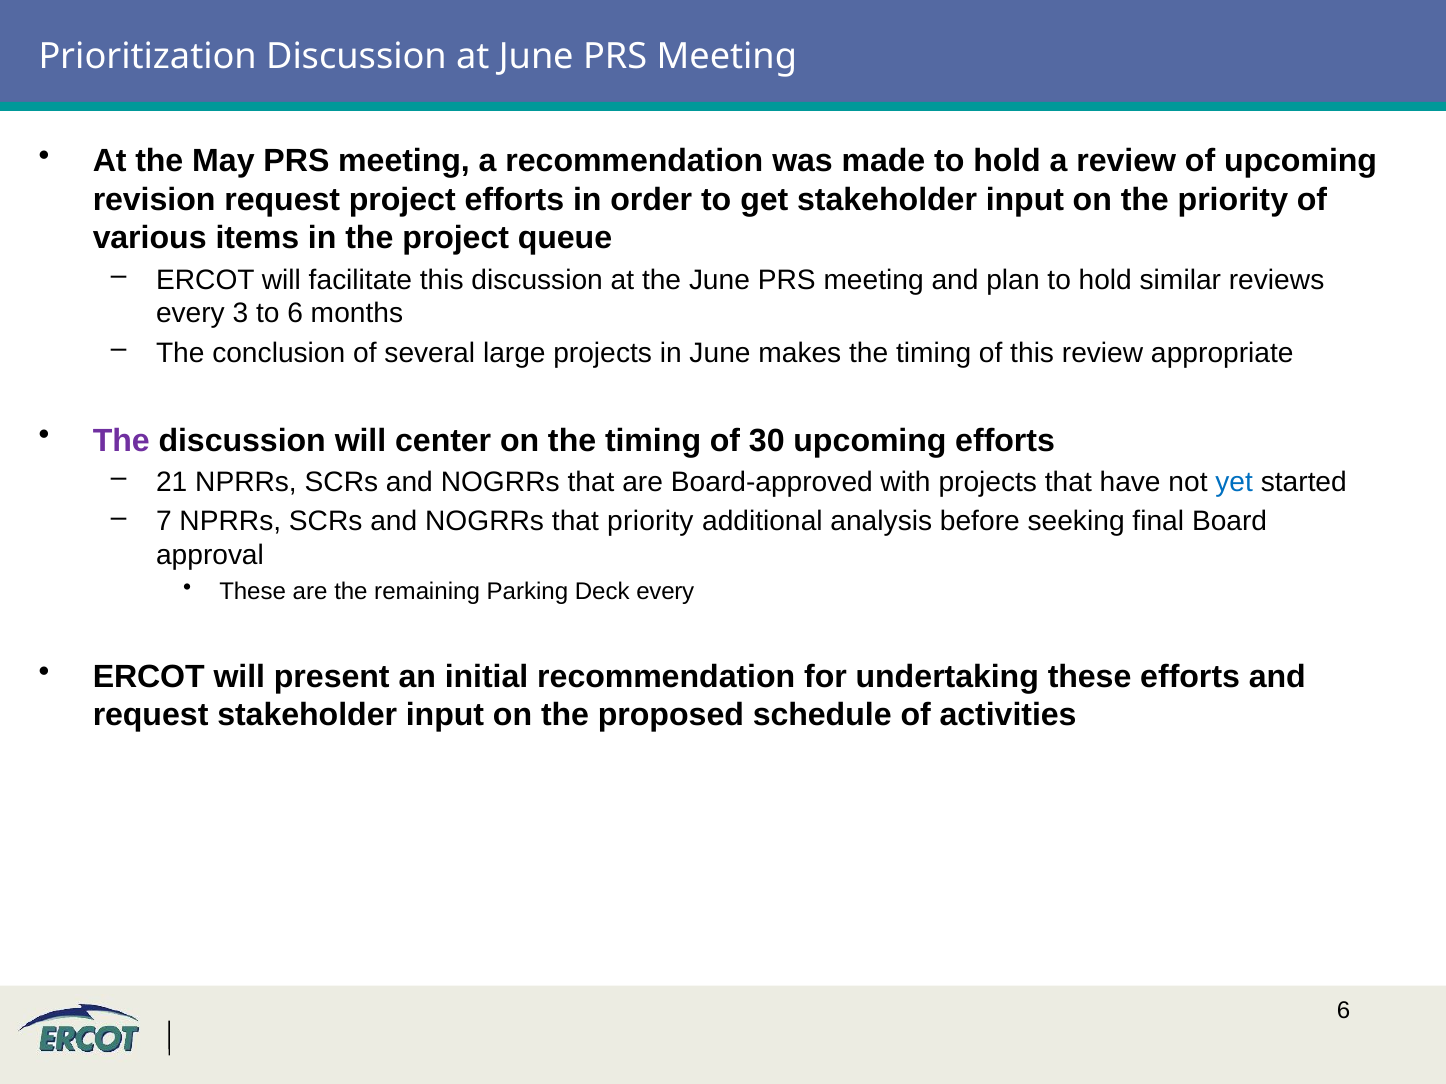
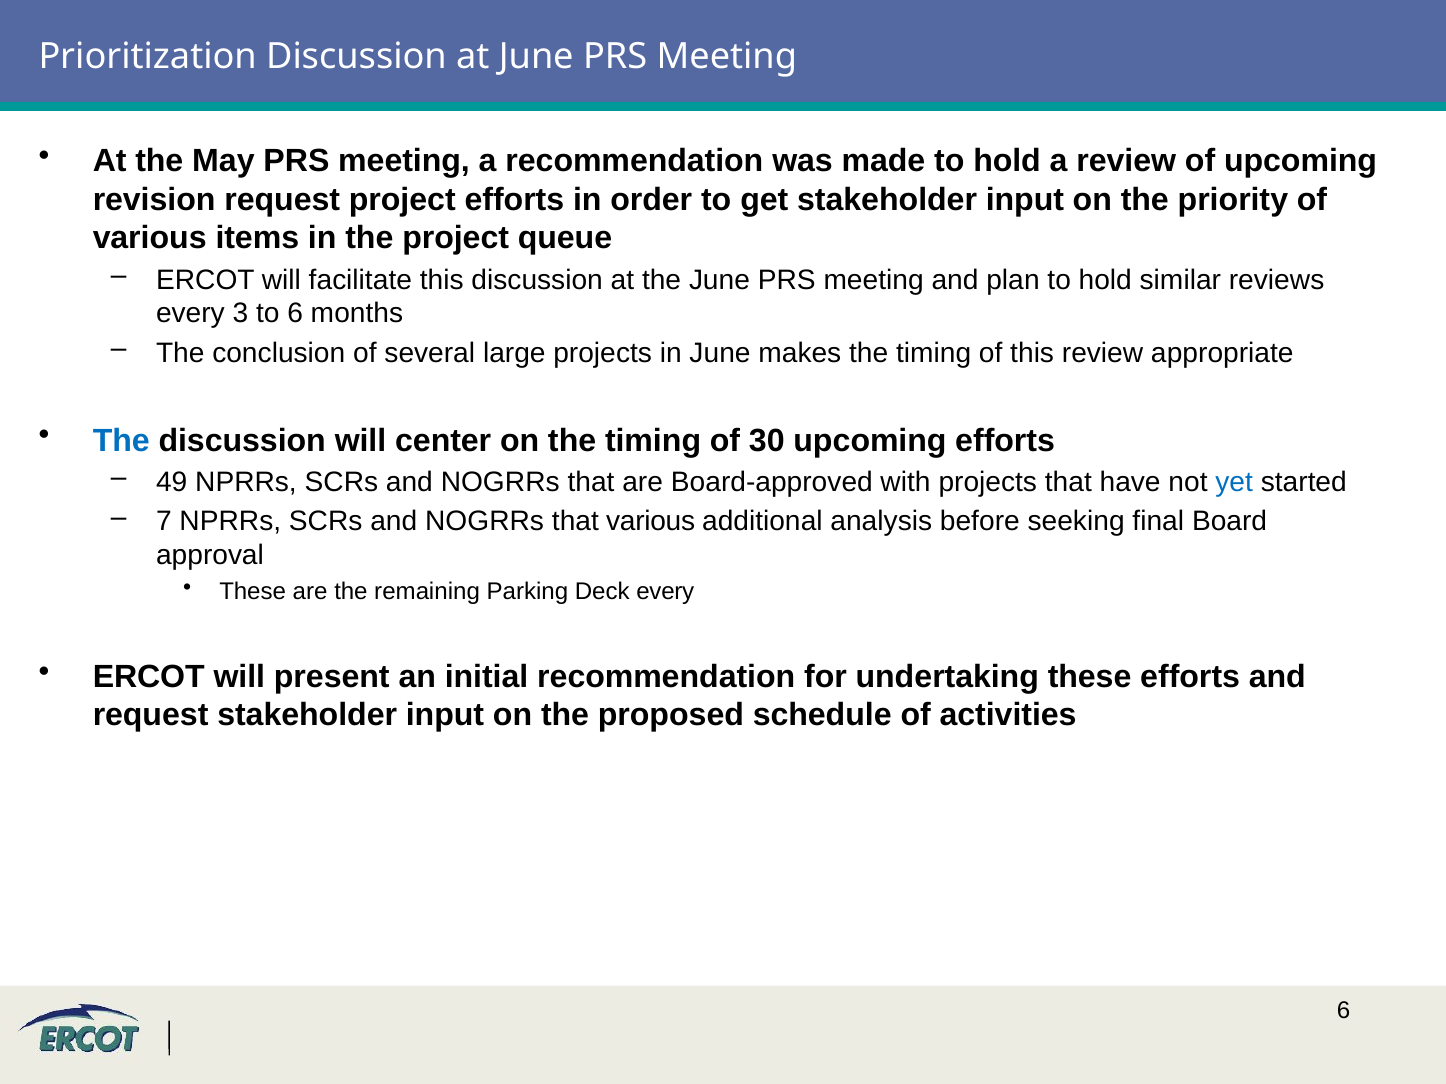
The at (121, 441) colour: purple -> blue
21: 21 -> 49
that priority: priority -> various
